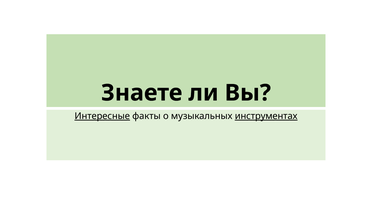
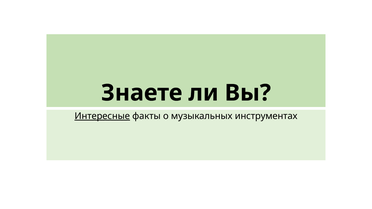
инструментах underline: present -> none
